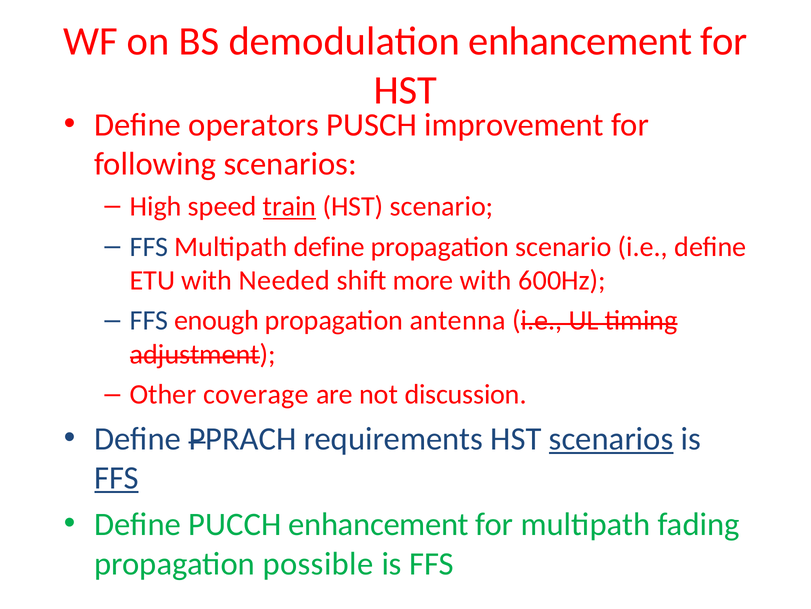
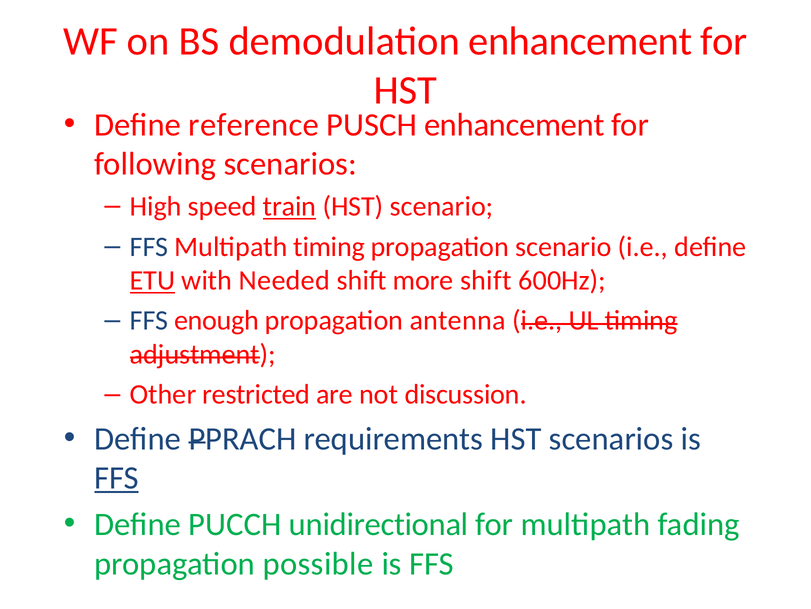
operators: operators -> reference
PUSCH improvement: improvement -> enhancement
Multipath define: define -> timing
ETU underline: none -> present
more with: with -> shift
coverage: coverage -> restricted
scenarios at (611, 438) underline: present -> none
PUCCH enhancement: enhancement -> unidirectional
